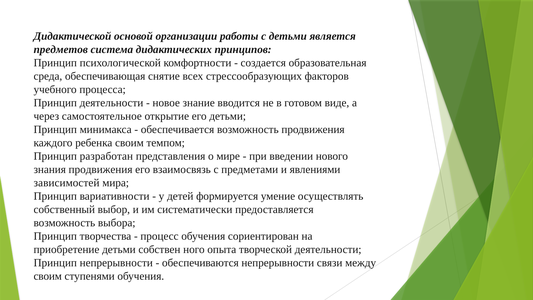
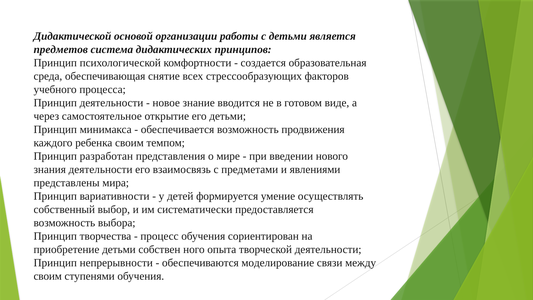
знания продвижения: продвижения -> деятельности
зависимостей: зависимостей -> представлены
обеспечиваются непрерывности: непрерывности -> моделирование
